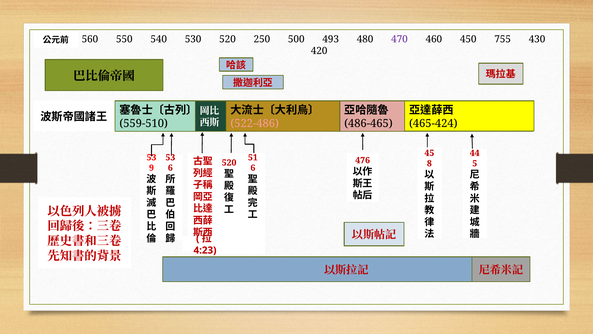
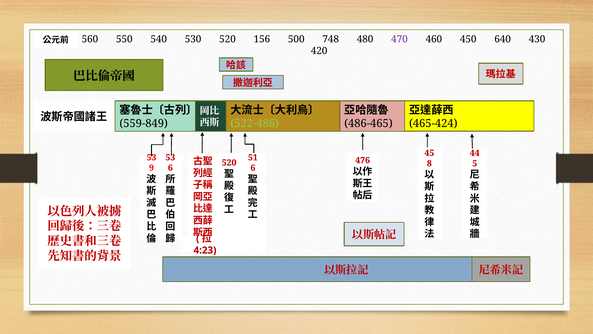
250: 250 -> 156
493: 493 -> 748
755: 755 -> 640
559-510: 559-510 -> 559-849
522-486 colour: pink -> light green
